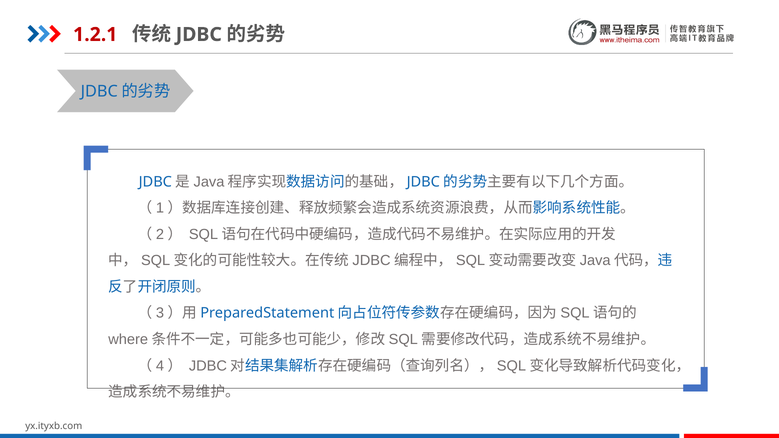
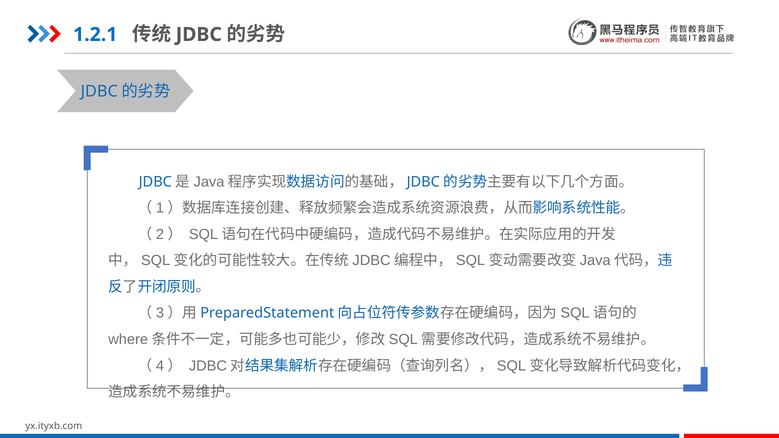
1.2.1 colour: red -> blue
